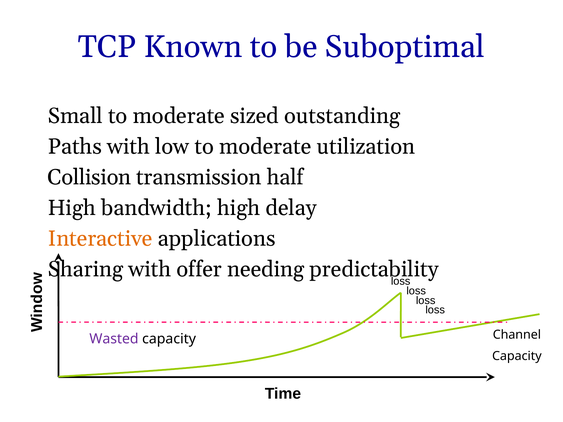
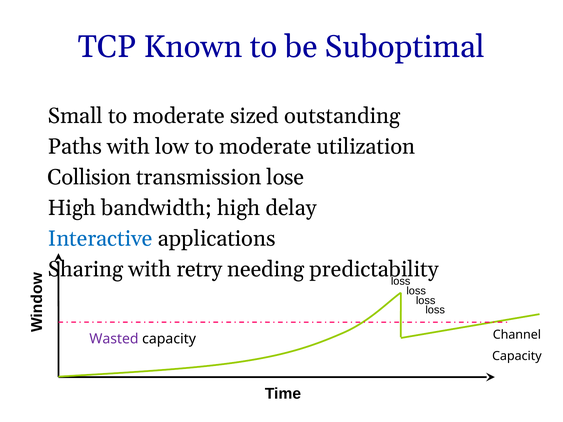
half: half -> lose
Interactive colour: orange -> blue
offer: offer -> retry
